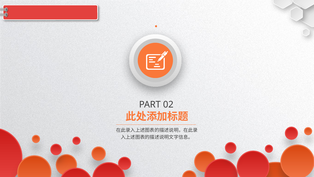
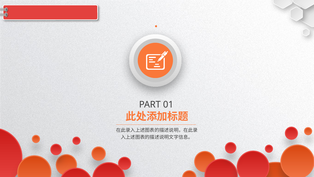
02: 02 -> 01
